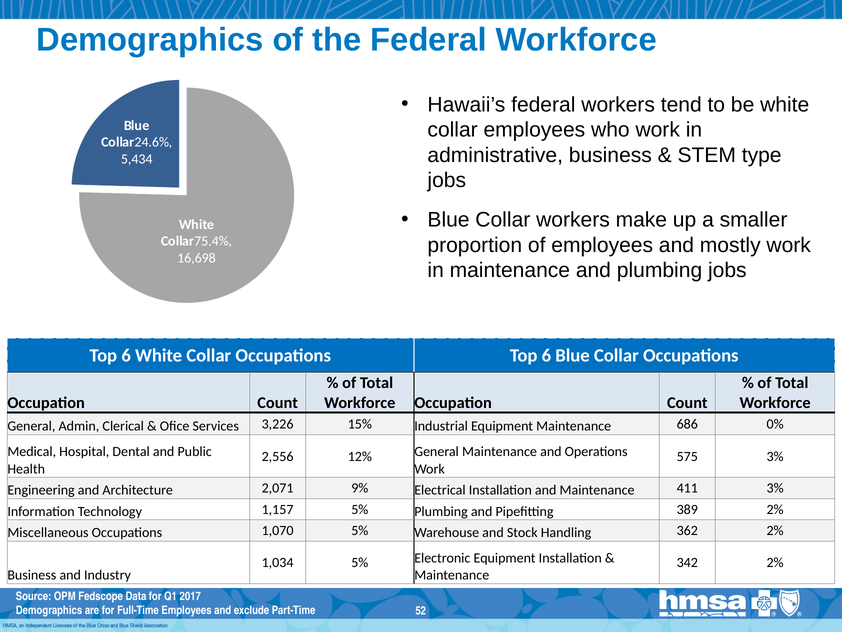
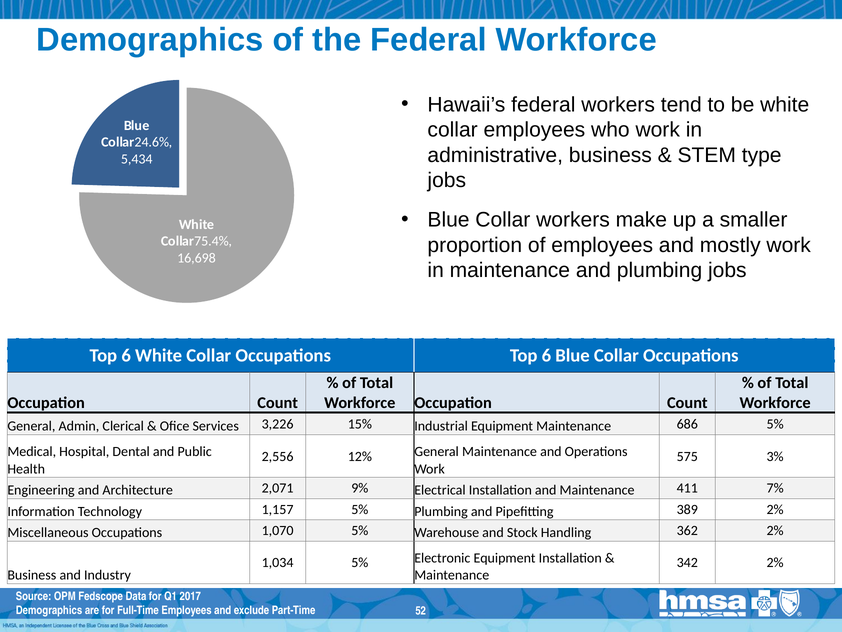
686 0%: 0% -> 5%
411 3%: 3% -> 7%
